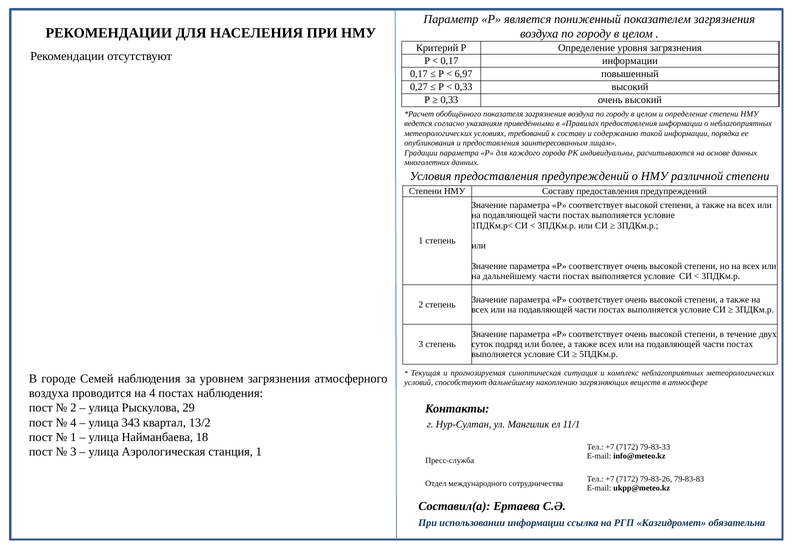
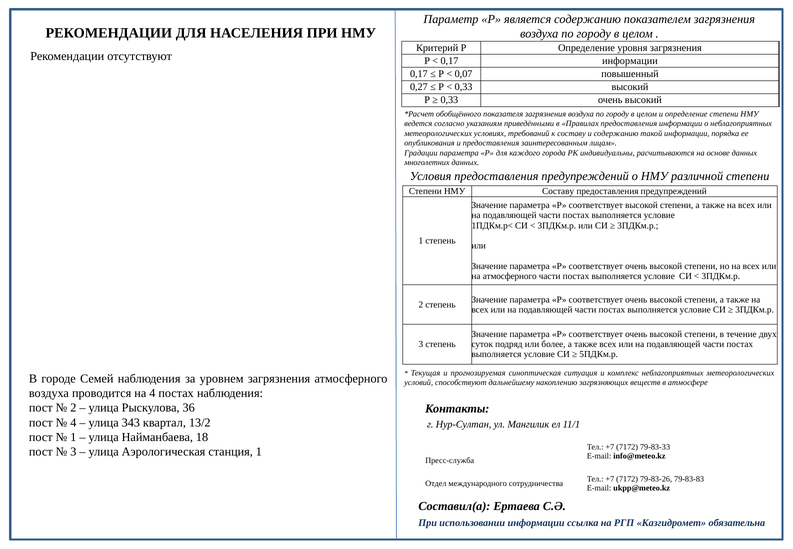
является пониженный: пониженный -> содержанию
6,97: 6,97 -> 0,07
на дальнейшему: дальнейшему -> атмосферного
29: 29 -> 36
